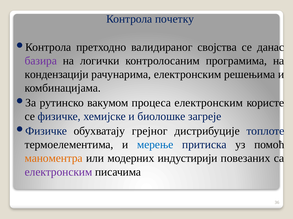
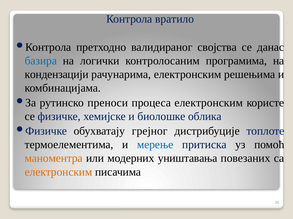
почетку: почетку -> вратило
базира colour: purple -> blue
вакумом: вакумом -> преноси
загреје: загреје -> облика
индустирији: индустирији -> уништавања
електронским at (58, 172) colour: purple -> orange
